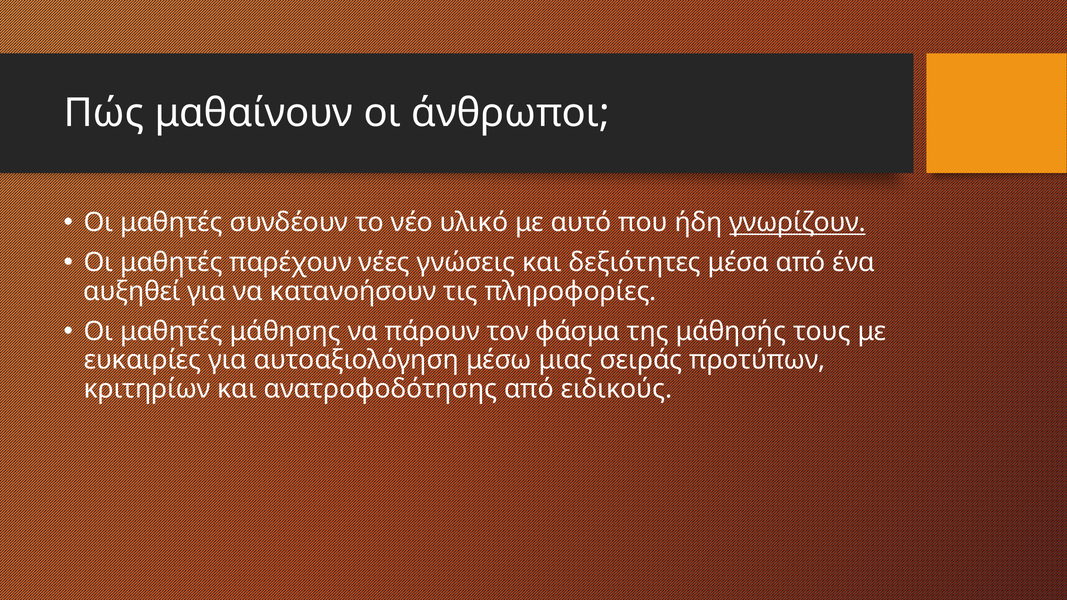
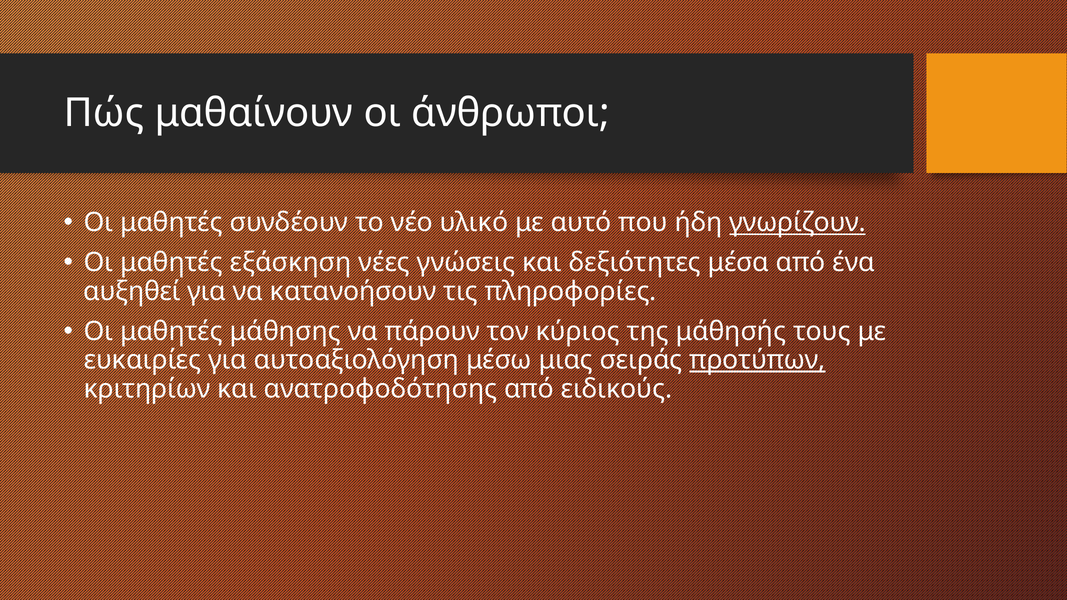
παρέχουν: παρέχουν -> εξάσκηση
φάσμα: φάσμα -> κύριος
προτύπων underline: none -> present
